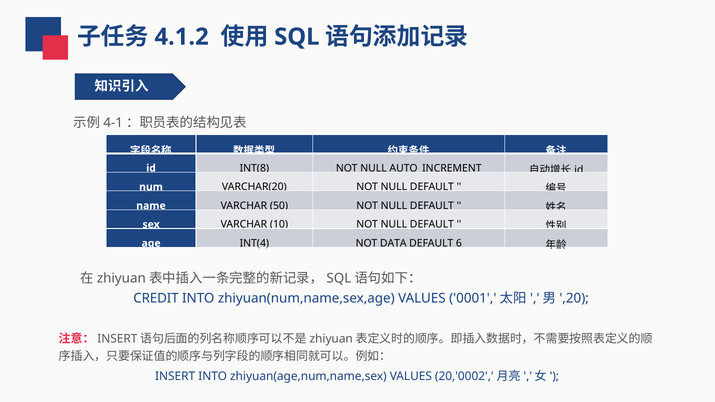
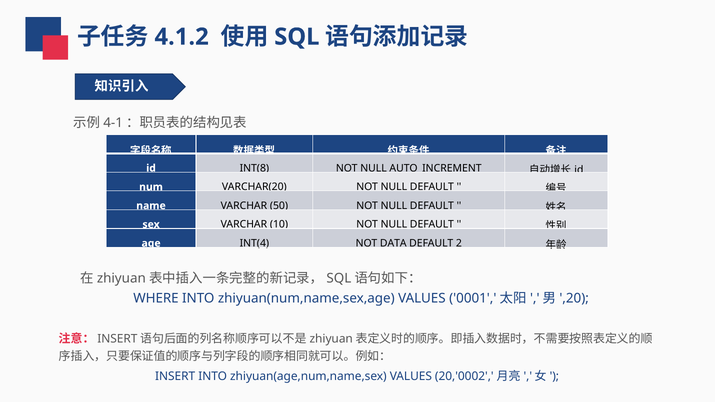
6: 6 -> 2
CREDIT: CREDIT -> WHERE
